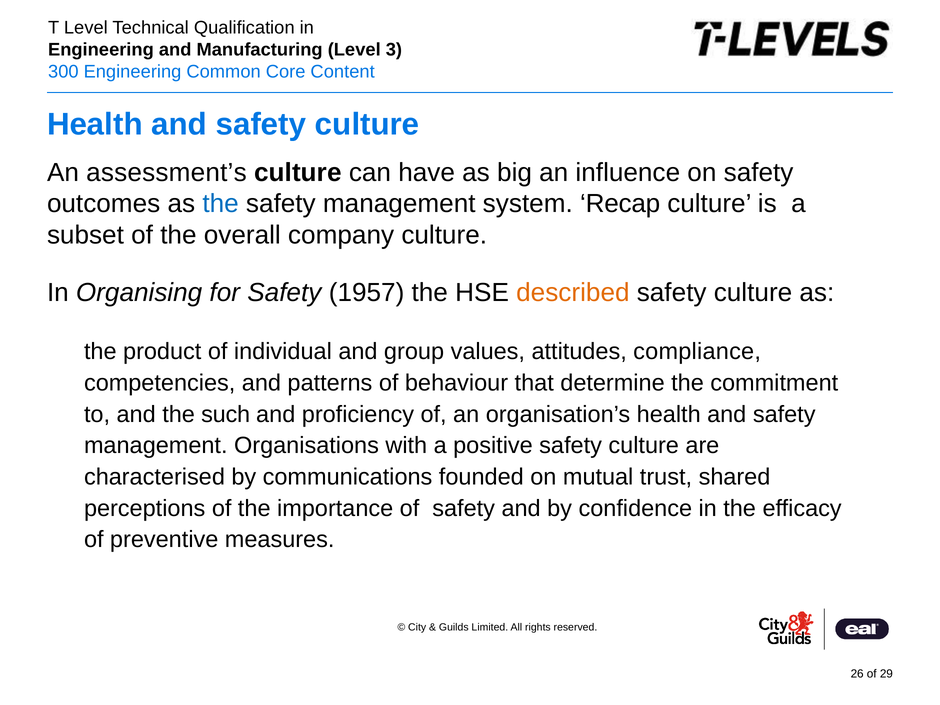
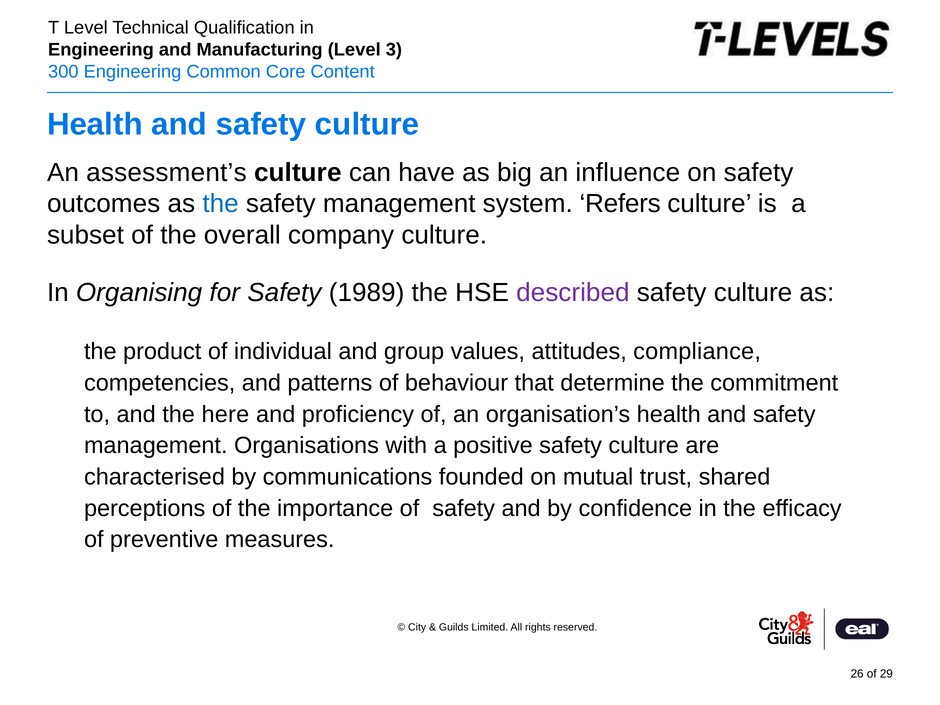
Recap: Recap -> Refers
1957: 1957 -> 1989
described colour: orange -> purple
such: such -> here
